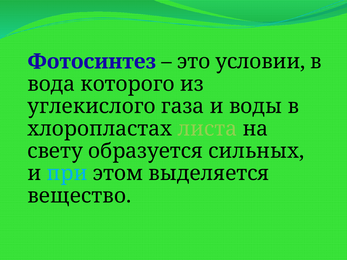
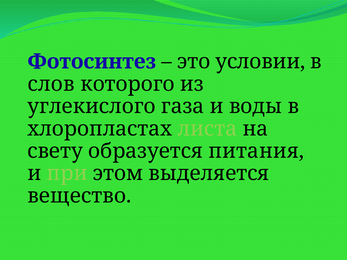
вода: вода -> слов
сильных: сильных -> питания
при colour: light blue -> light green
